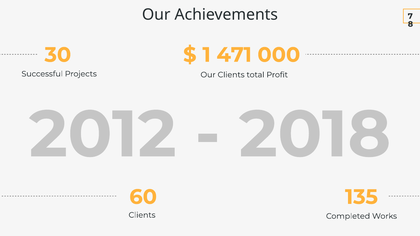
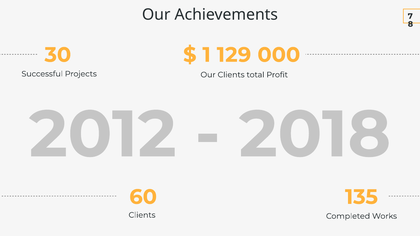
471: 471 -> 129
